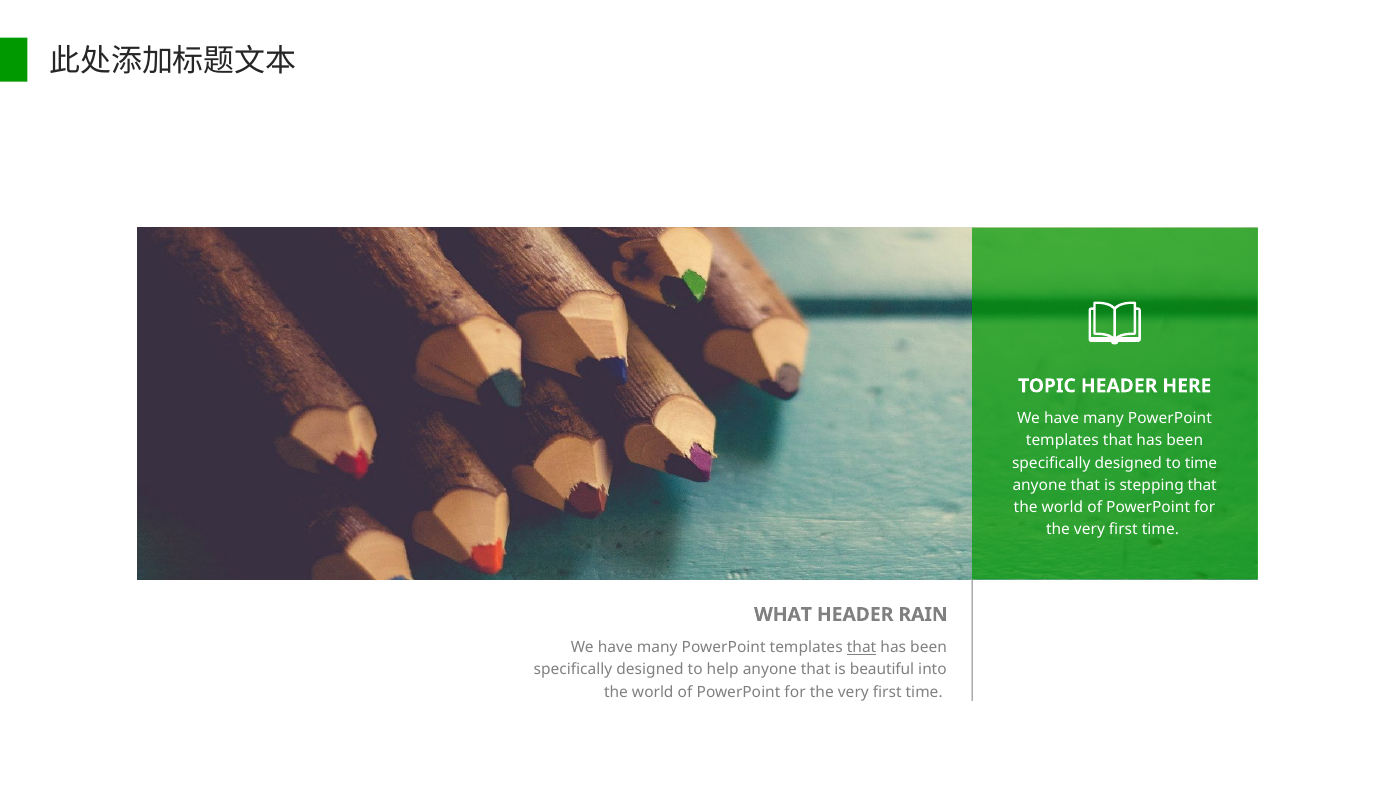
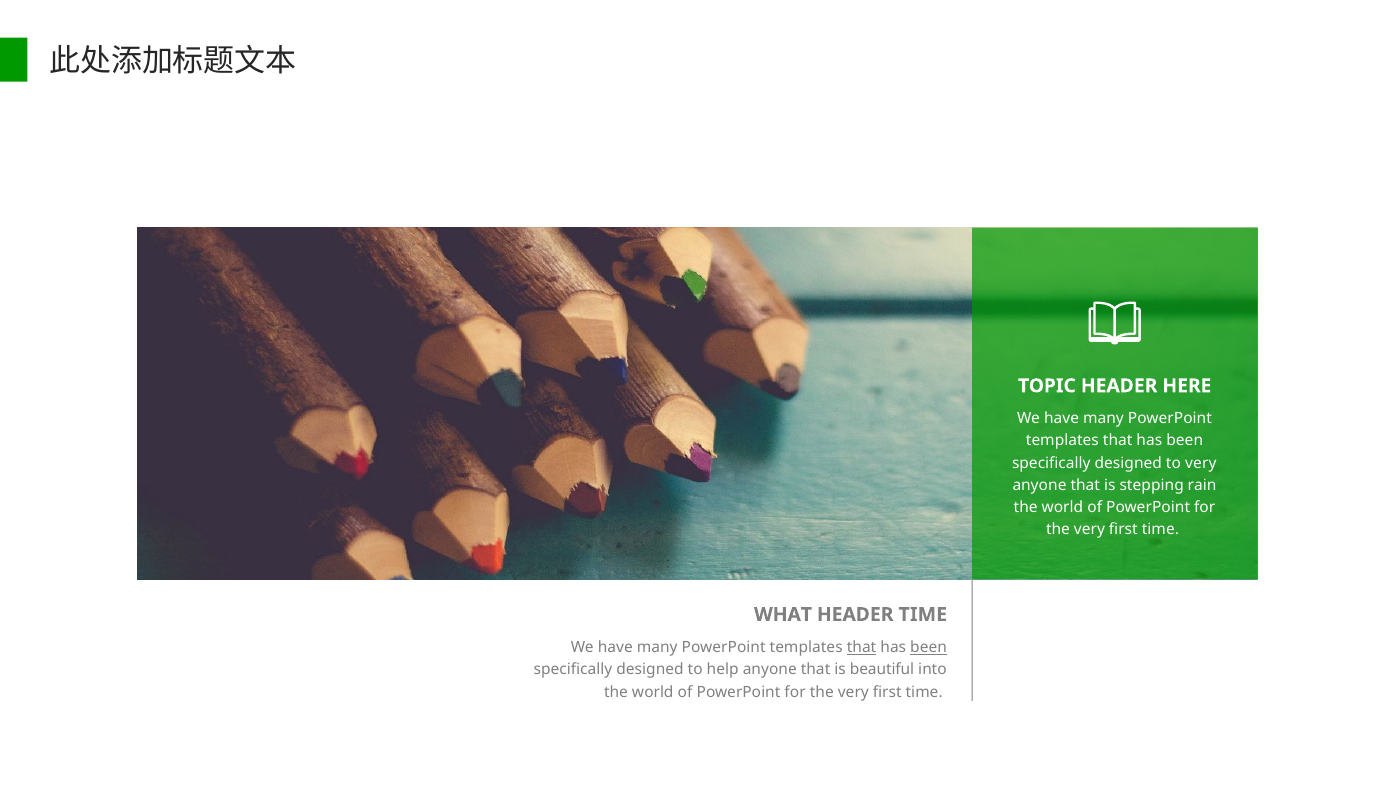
to time: time -> very
stepping that: that -> rain
HEADER RAIN: RAIN -> TIME
been at (929, 647) underline: none -> present
